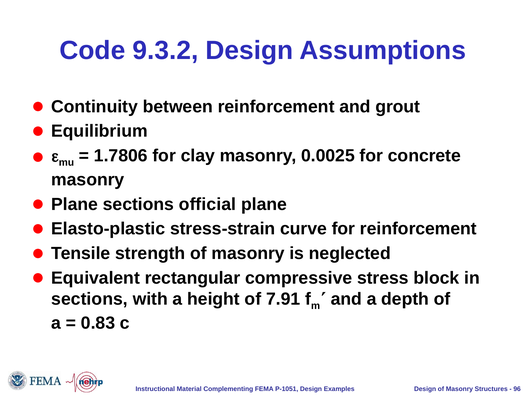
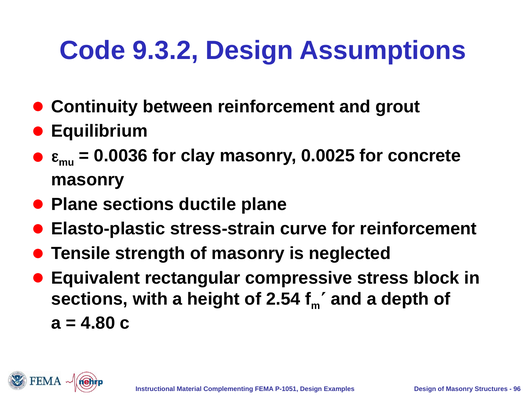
1.7806: 1.7806 -> 0.0036
official: official -> ductile
7.91: 7.91 -> 2.54
0.83: 0.83 -> 4.80
